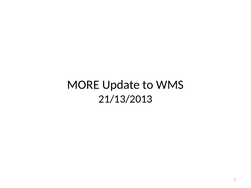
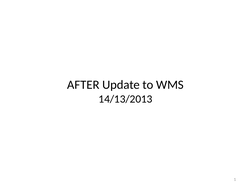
MORE: MORE -> AFTER
21/13/2013: 21/13/2013 -> 14/13/2013
